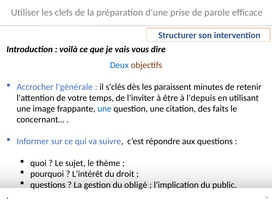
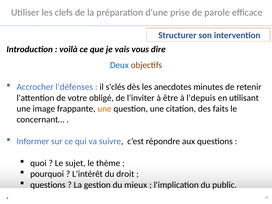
l'générale: l'générale -> l'défenses
paraissent: paraissent -> anecdotes
temps: temps -> obligé
une at (104, 109) colour: blue -> orange
obligé: obligé -> mieux
